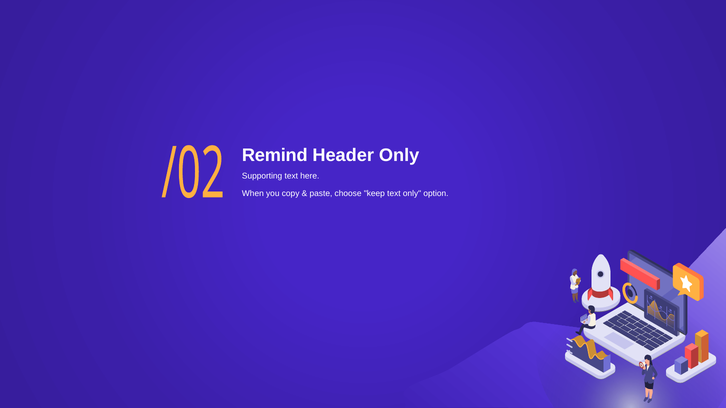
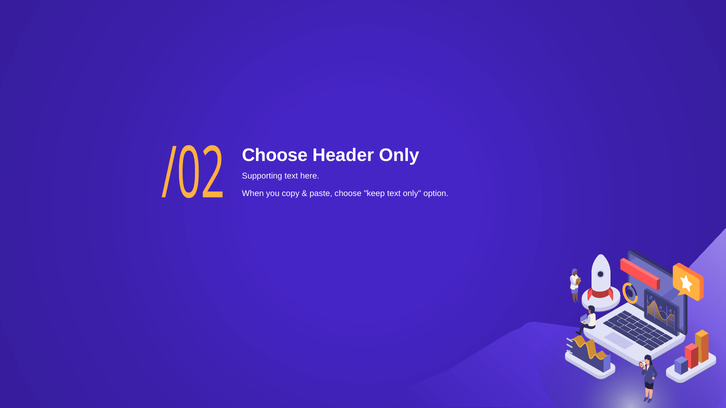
Remind at (275, 155): Remind -> Choose
